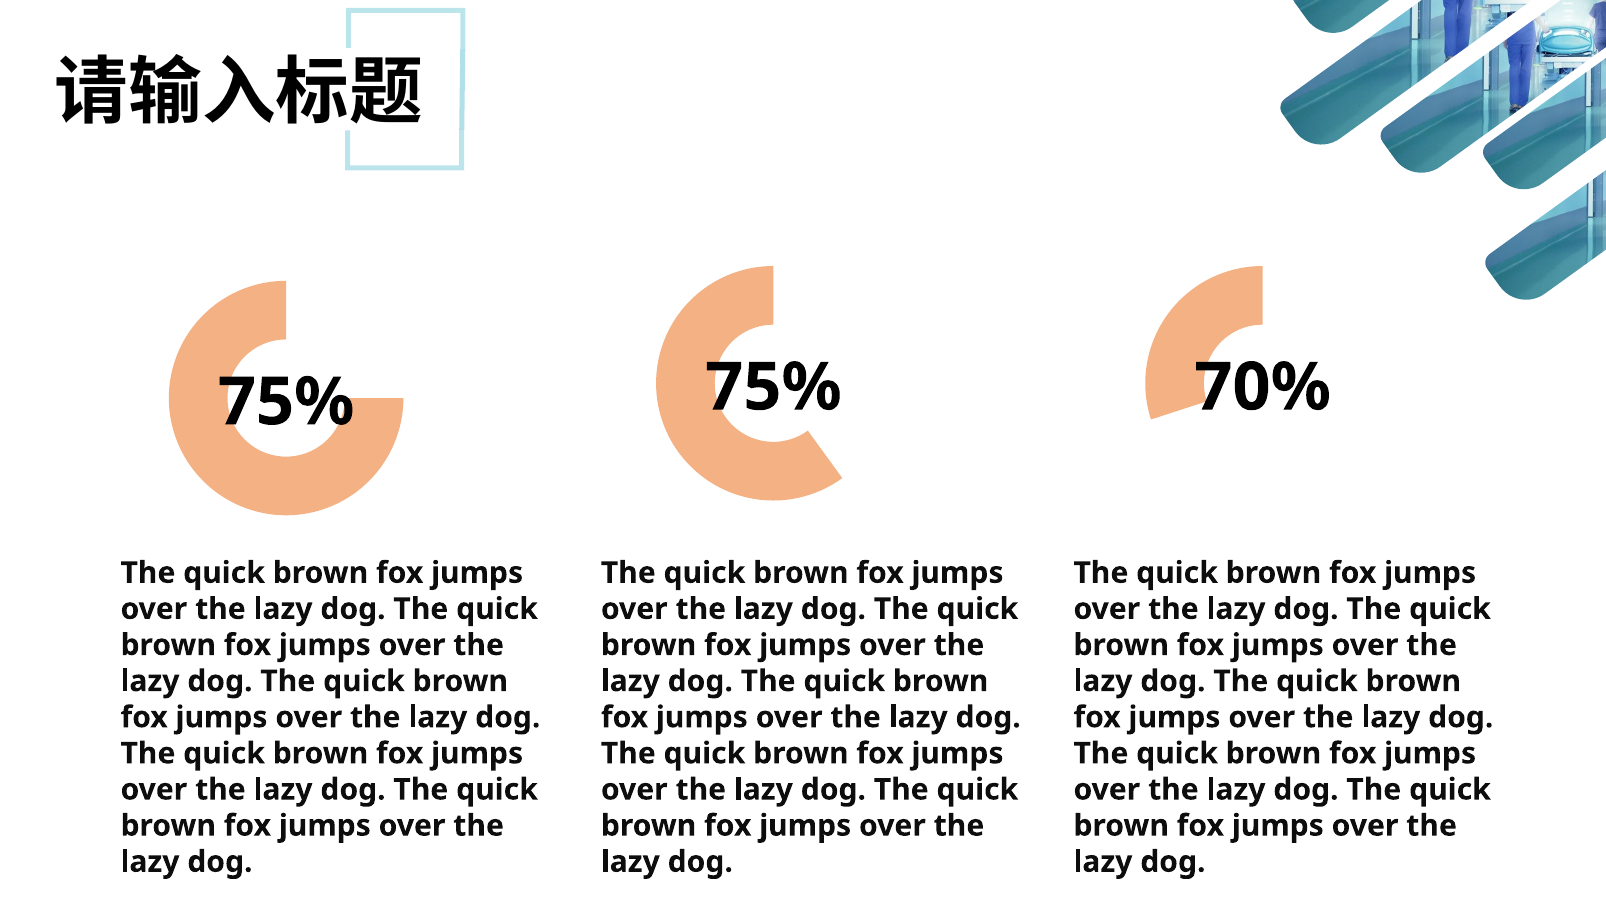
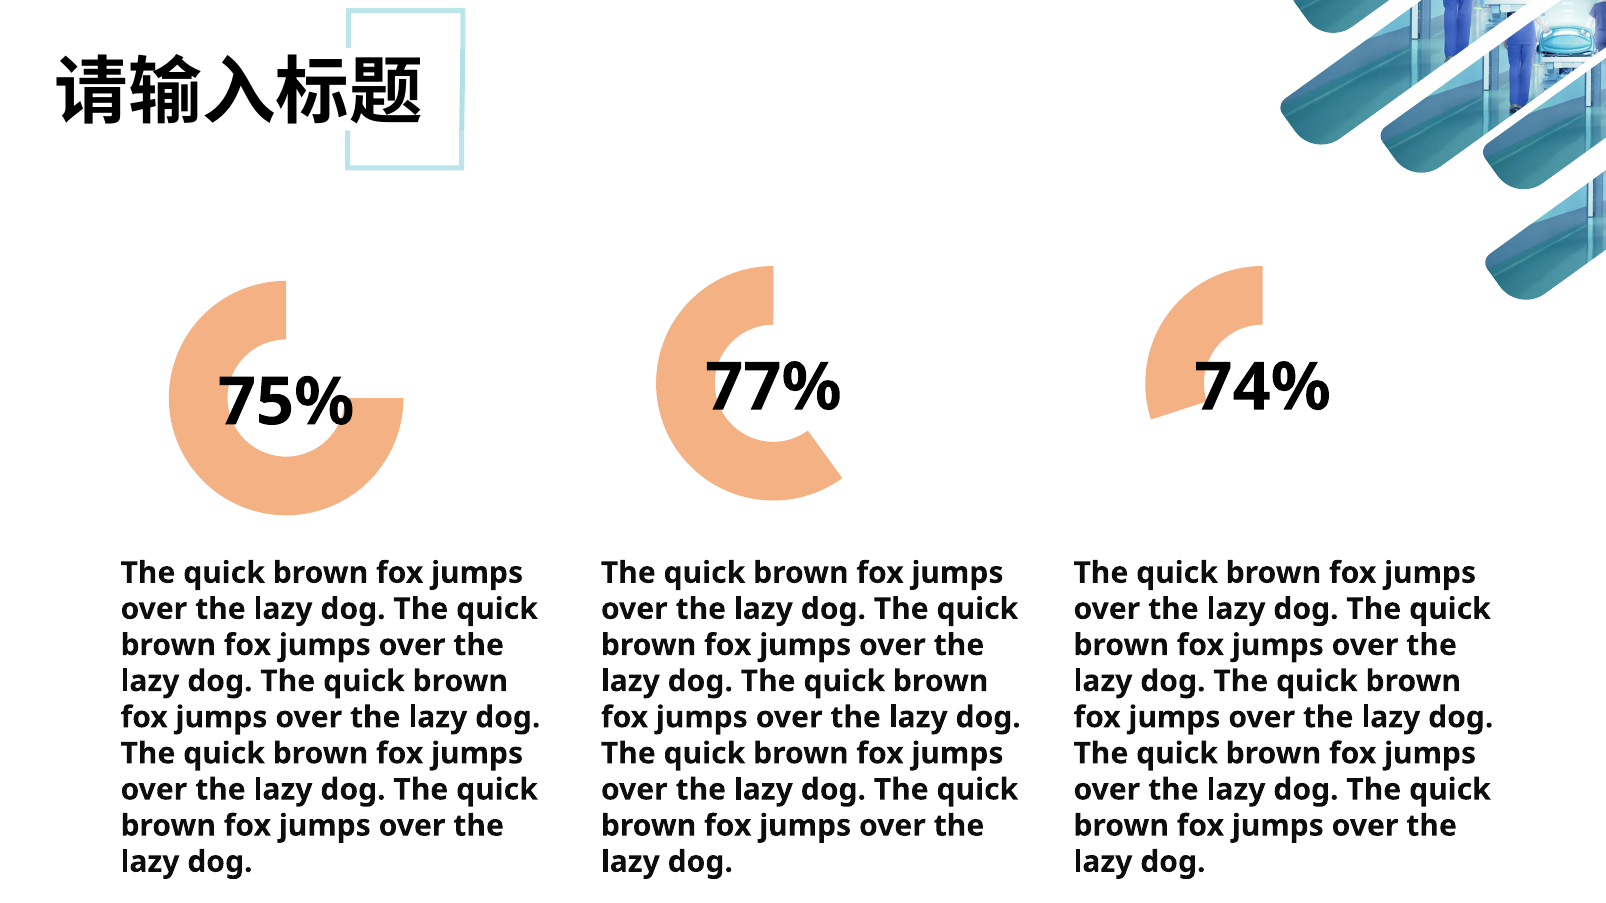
75% at (773, 388): 75% -> 77%
70%: 70% -> 74%
